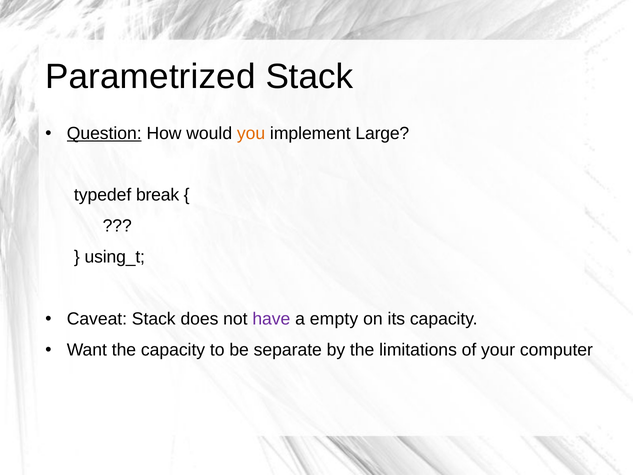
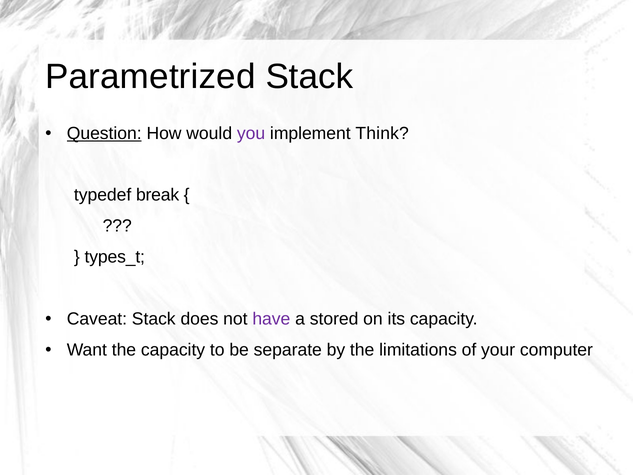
you colour: orange -> purple
Large: Large -> Think
using_t: using_t -> types_t
empty: empty -> stored
